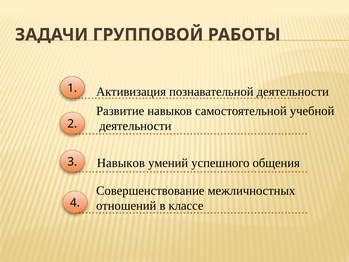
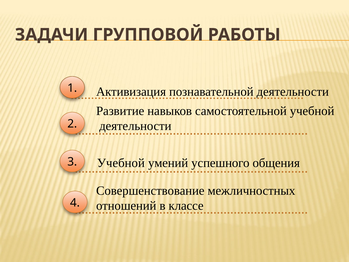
Навыков at (121, 163): Навыков -> Учебной
